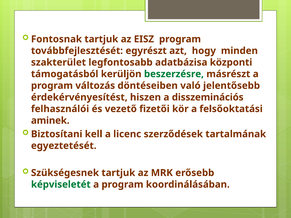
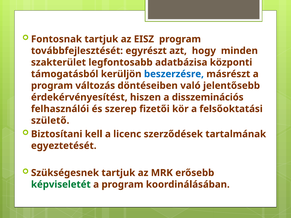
beszerzésre colour: green -> blue
vezető: vezető -> szerep
aminek: aminek -> születő
